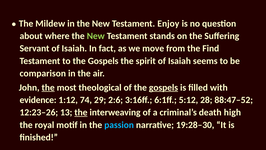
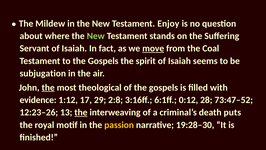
move underline: none -> present
Find: Find -> Coal
comparison: comparison -> subjugation
gospels at (164, 87) underline: present -> none
74: 74 -> 17
2:6: 2:6 -> 2:8
5:12: 5:12 -> 0:12
88:47–52: 88:47–52 -> 73:47–52
high: high -> puts
passion colour: light blue -> yellow
